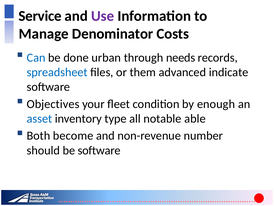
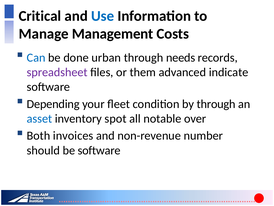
Service: Service -> Critical
Use colour: purple -> blue
Denominator: Denominator -> Management
spreadsheet colour: blue -> purple
Objectives: Objectives -> Depending
by enough: enough -> through
type: type -> spot
able: able -> over
become: become -> invoices
